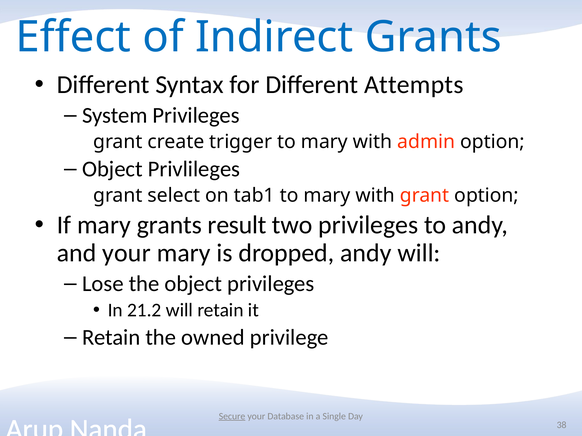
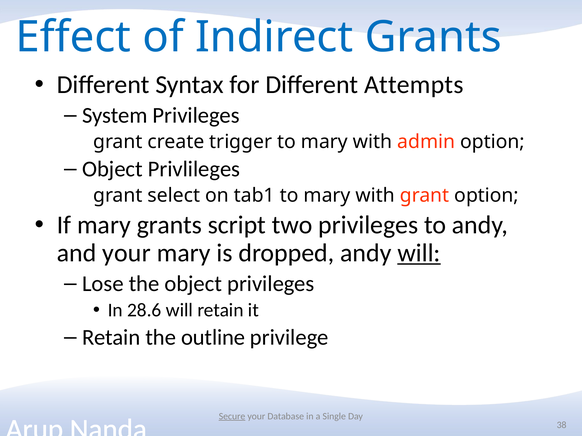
result: result -> script
will at (419, 253) underline: none -> present
21.2: 21.2 -> 28.6
owned: owned -> outline
